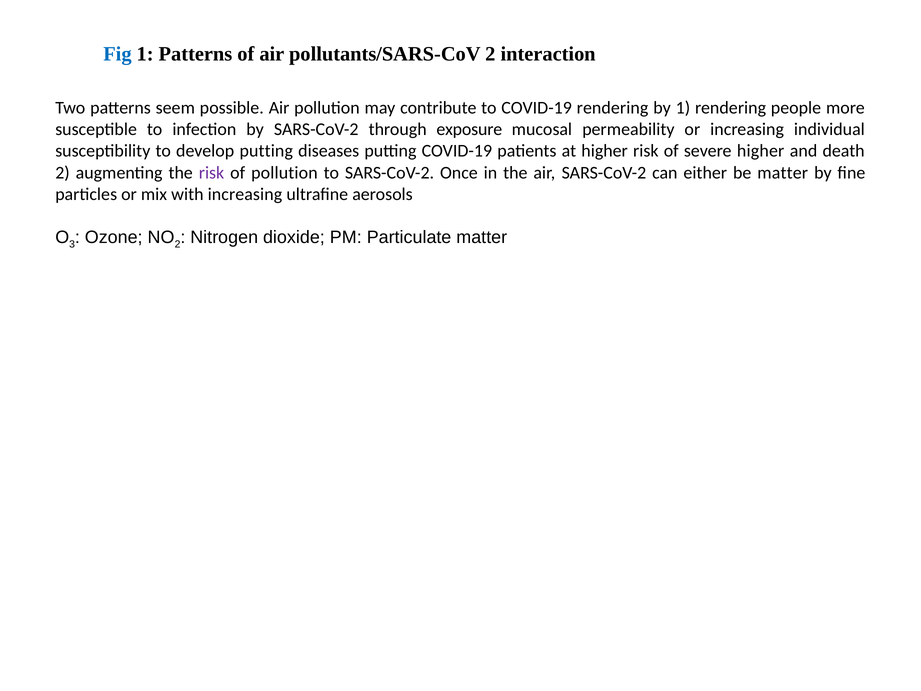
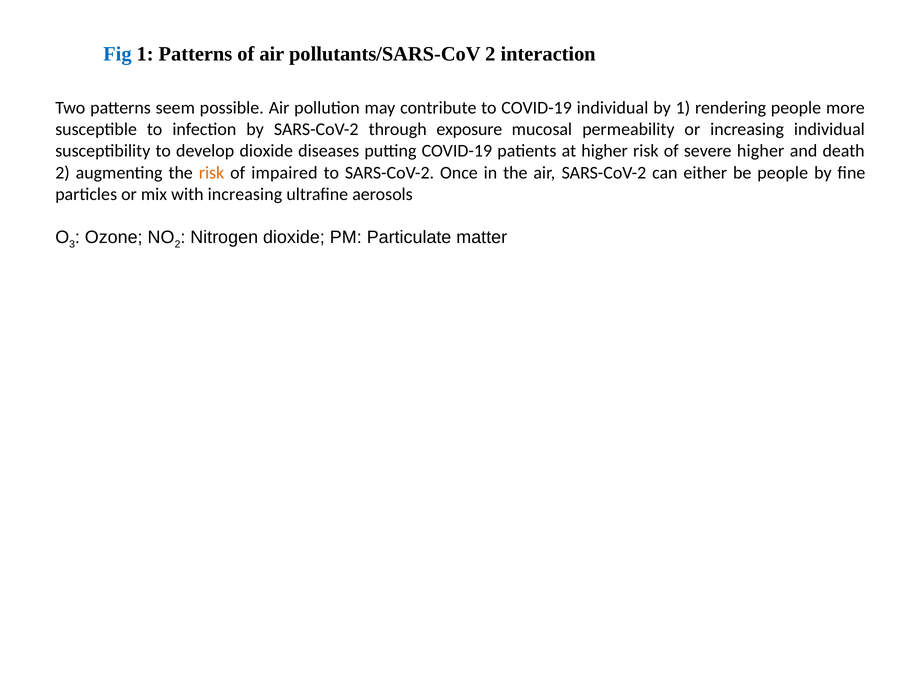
COVID-19 rendering: rendering -> individual
develop putting: putting -> dioxide
risk at (212, 173) colour: purple -> orange
of pollution: pollution -> impaired
be matter: matter -> people
